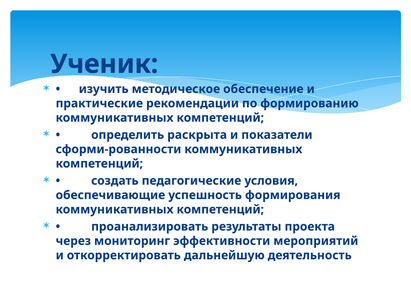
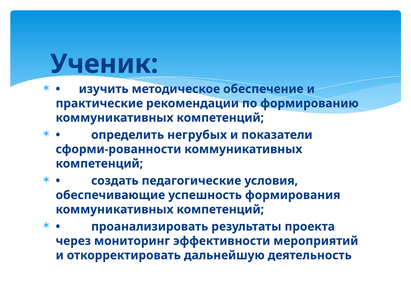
раскрыта: раскрыта -> негрубых
